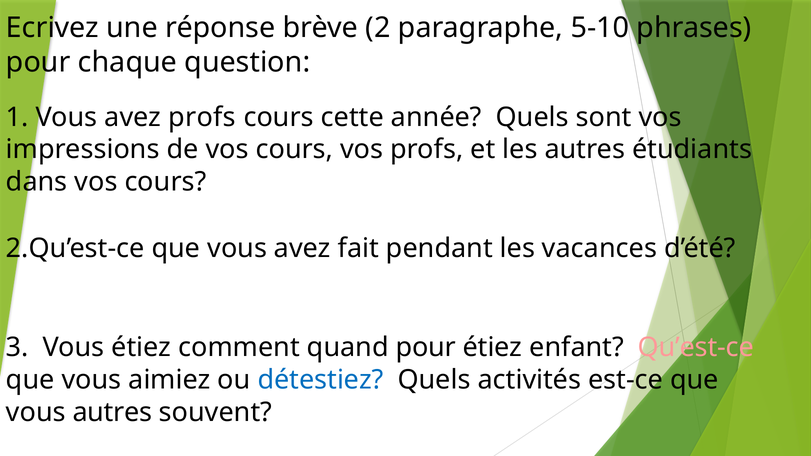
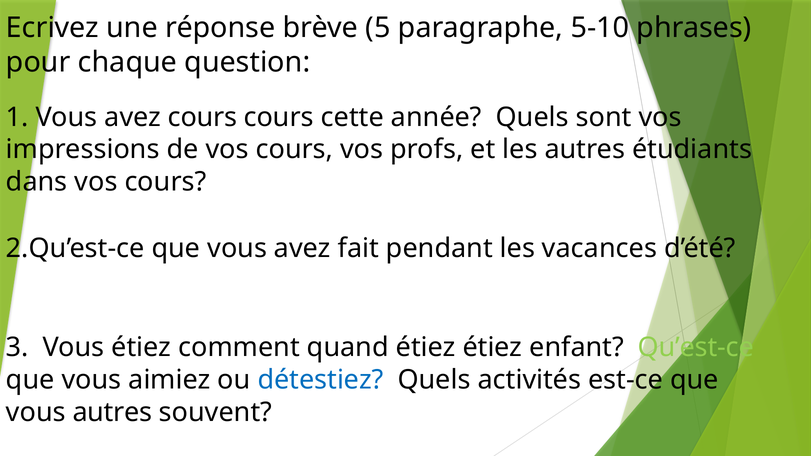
2: 2 -> 5
avez profs: profs -> cours
quand pour: pour -> étiez
Qu’est-ce colour: pink -> light green
